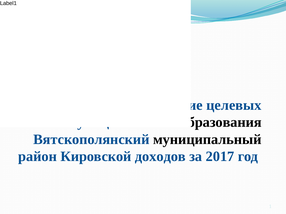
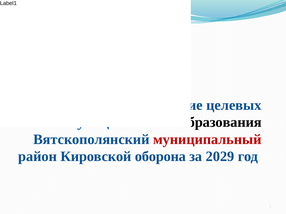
муниципальный colour: black -> red
доходов: доходов -> оборона
2017: 2017 -> 2029
